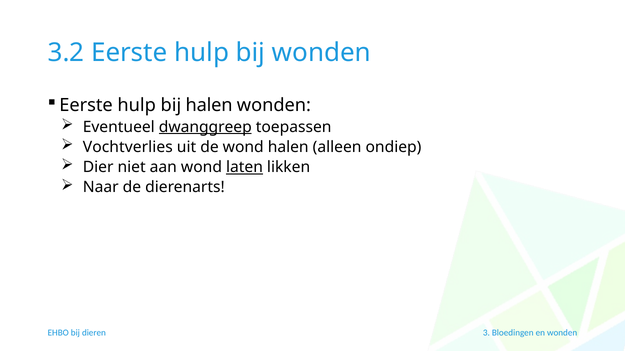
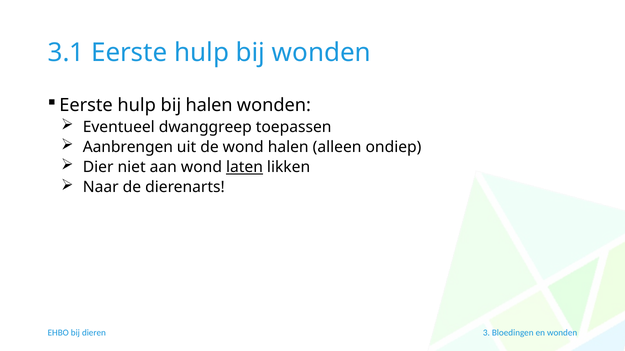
3.2: 3.2 -> 3.1
dwanggreep underline: present -> none
Vochtverlies: Vochtverlies -> Aanbrengen
